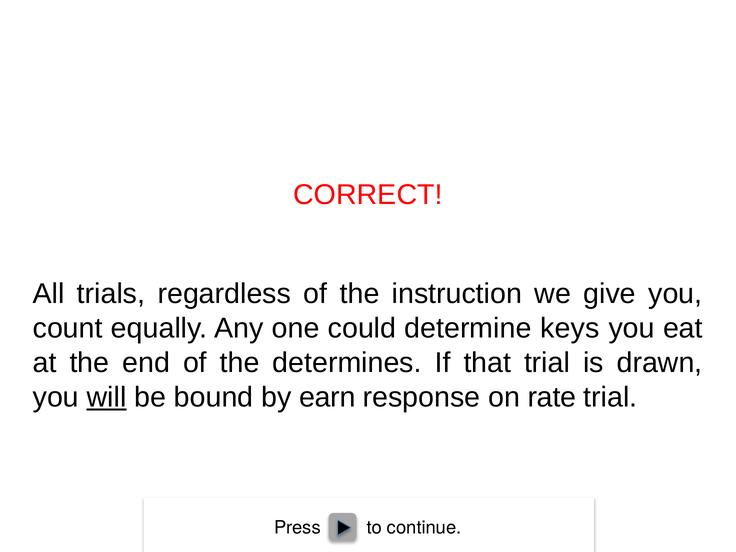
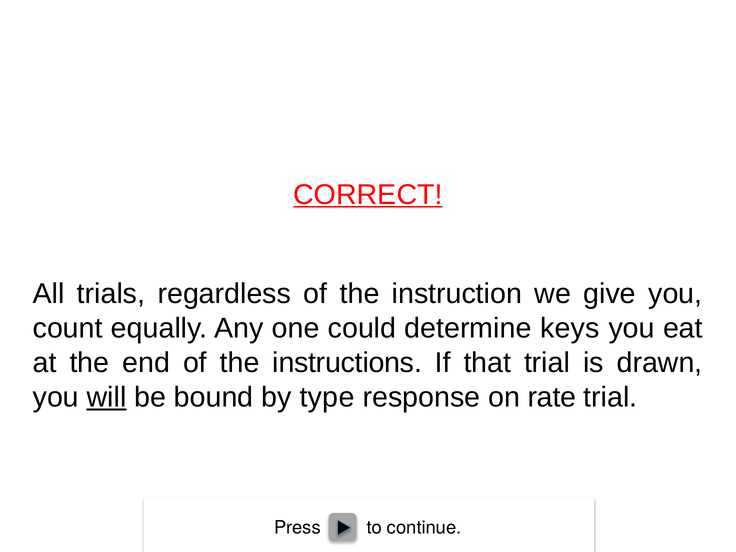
CORRECT underline: none -> present
determines: determines -> instructions
earn: earn -> type
